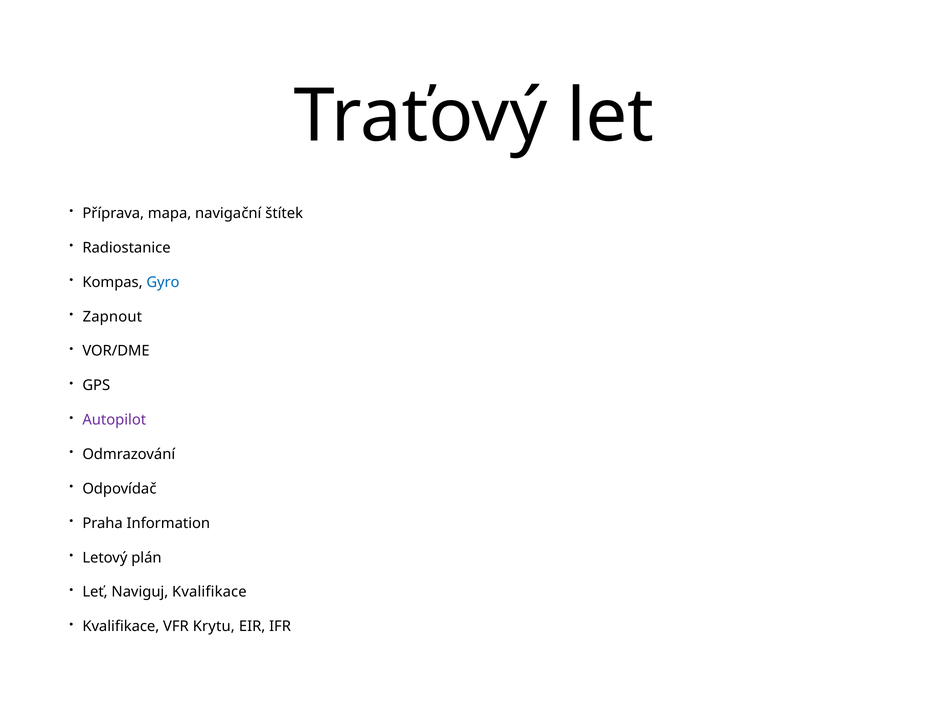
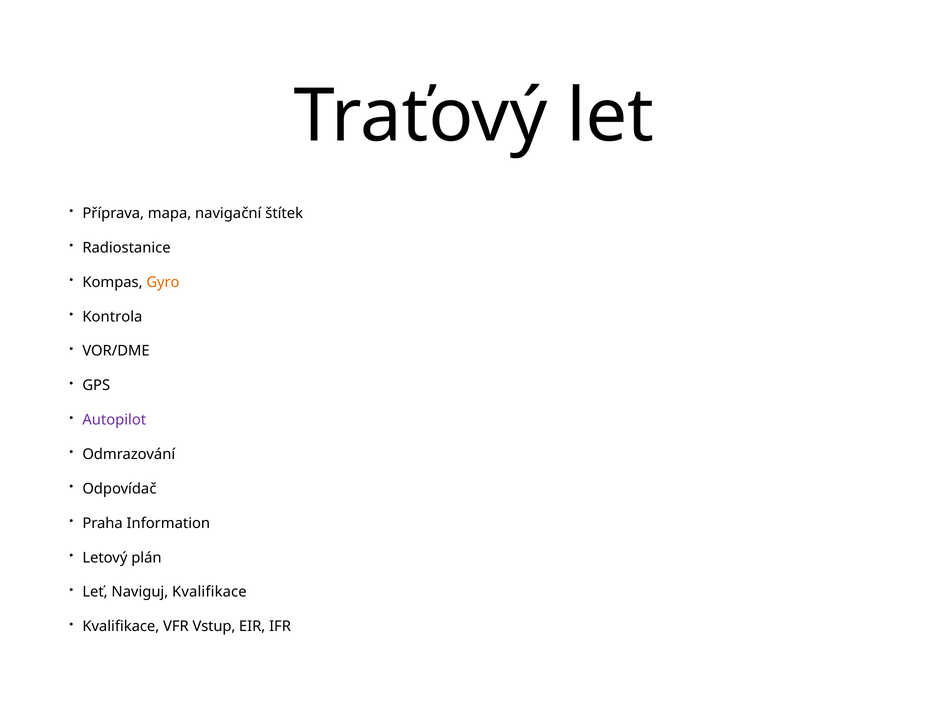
Gyro colour: blue -> orange
Zapnout: Zapnout -> Kontrola
Krytu: Krytu -> Vstup
